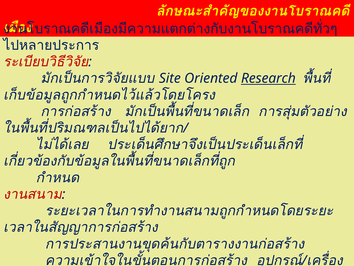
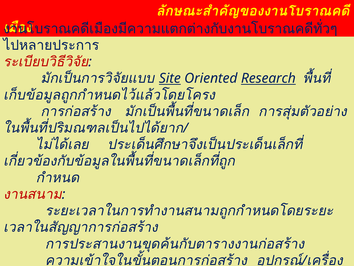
Site underline: none -> present
